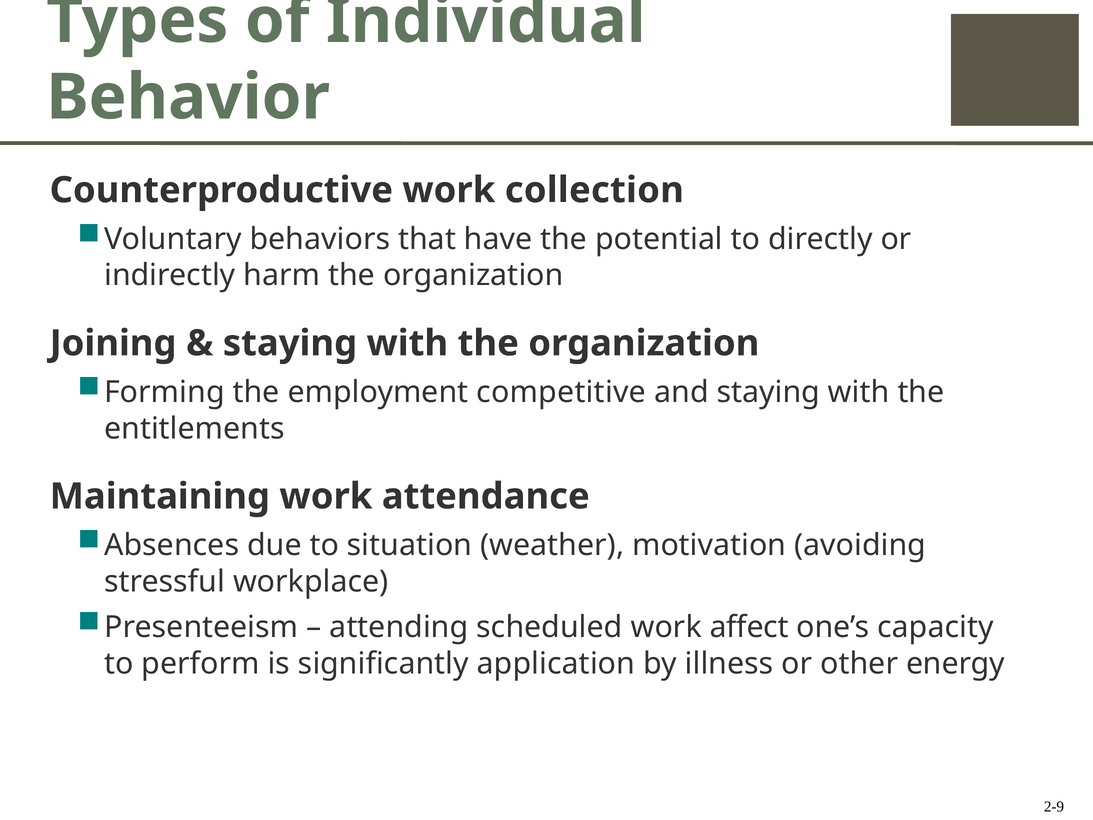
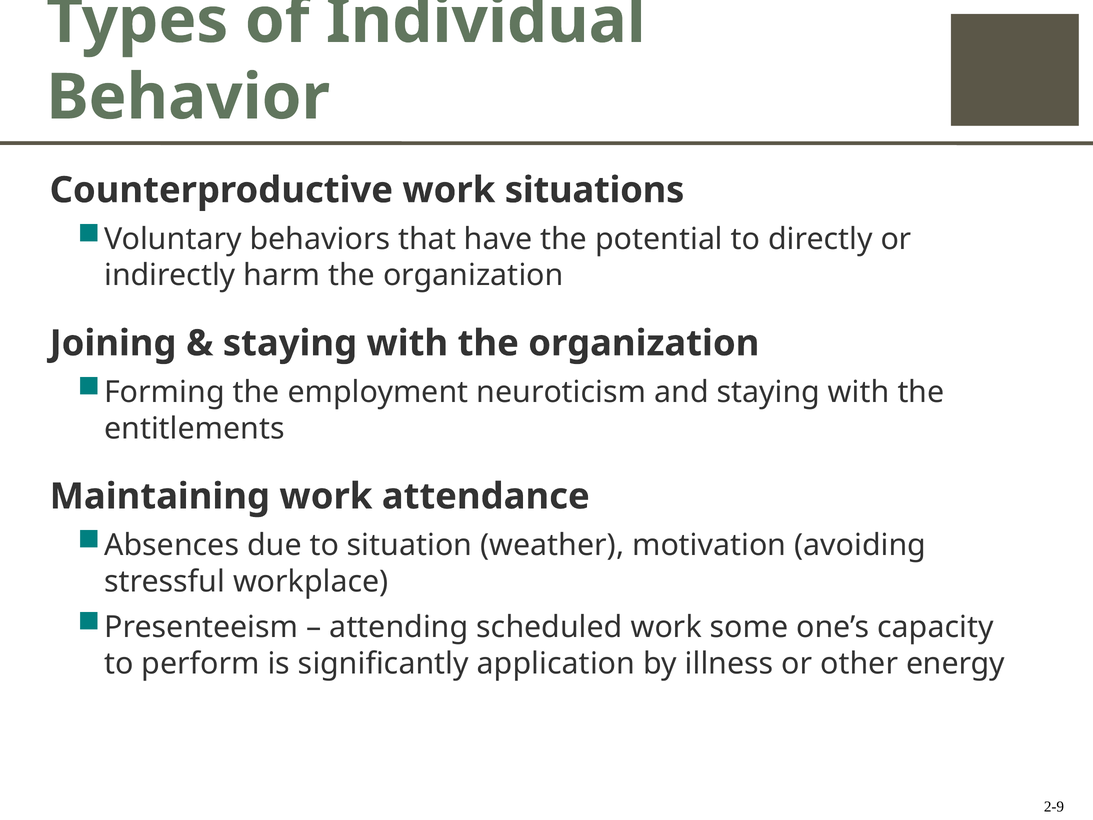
collection: collection -> situations
competitive: competitive -> neuroticism
affect: affect -> some
